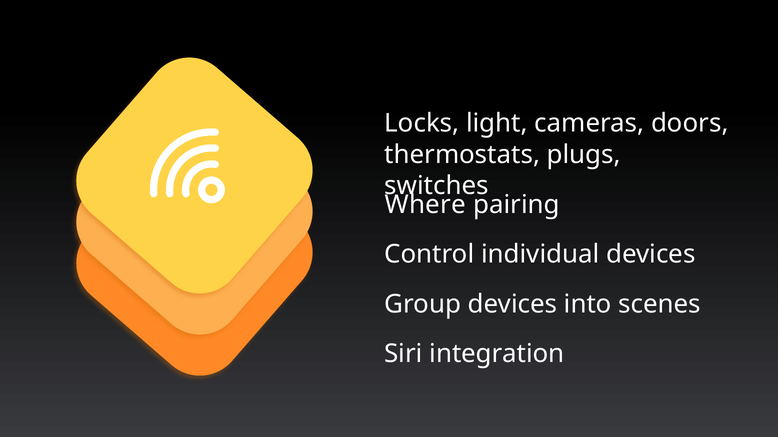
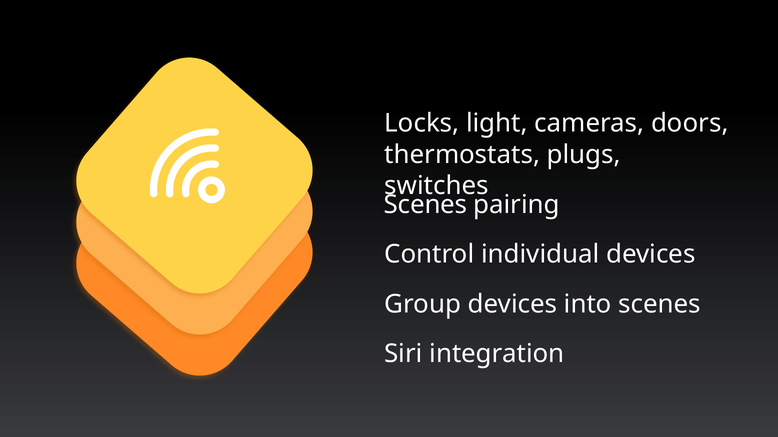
Where at (425, 205): Where -> Scenes
